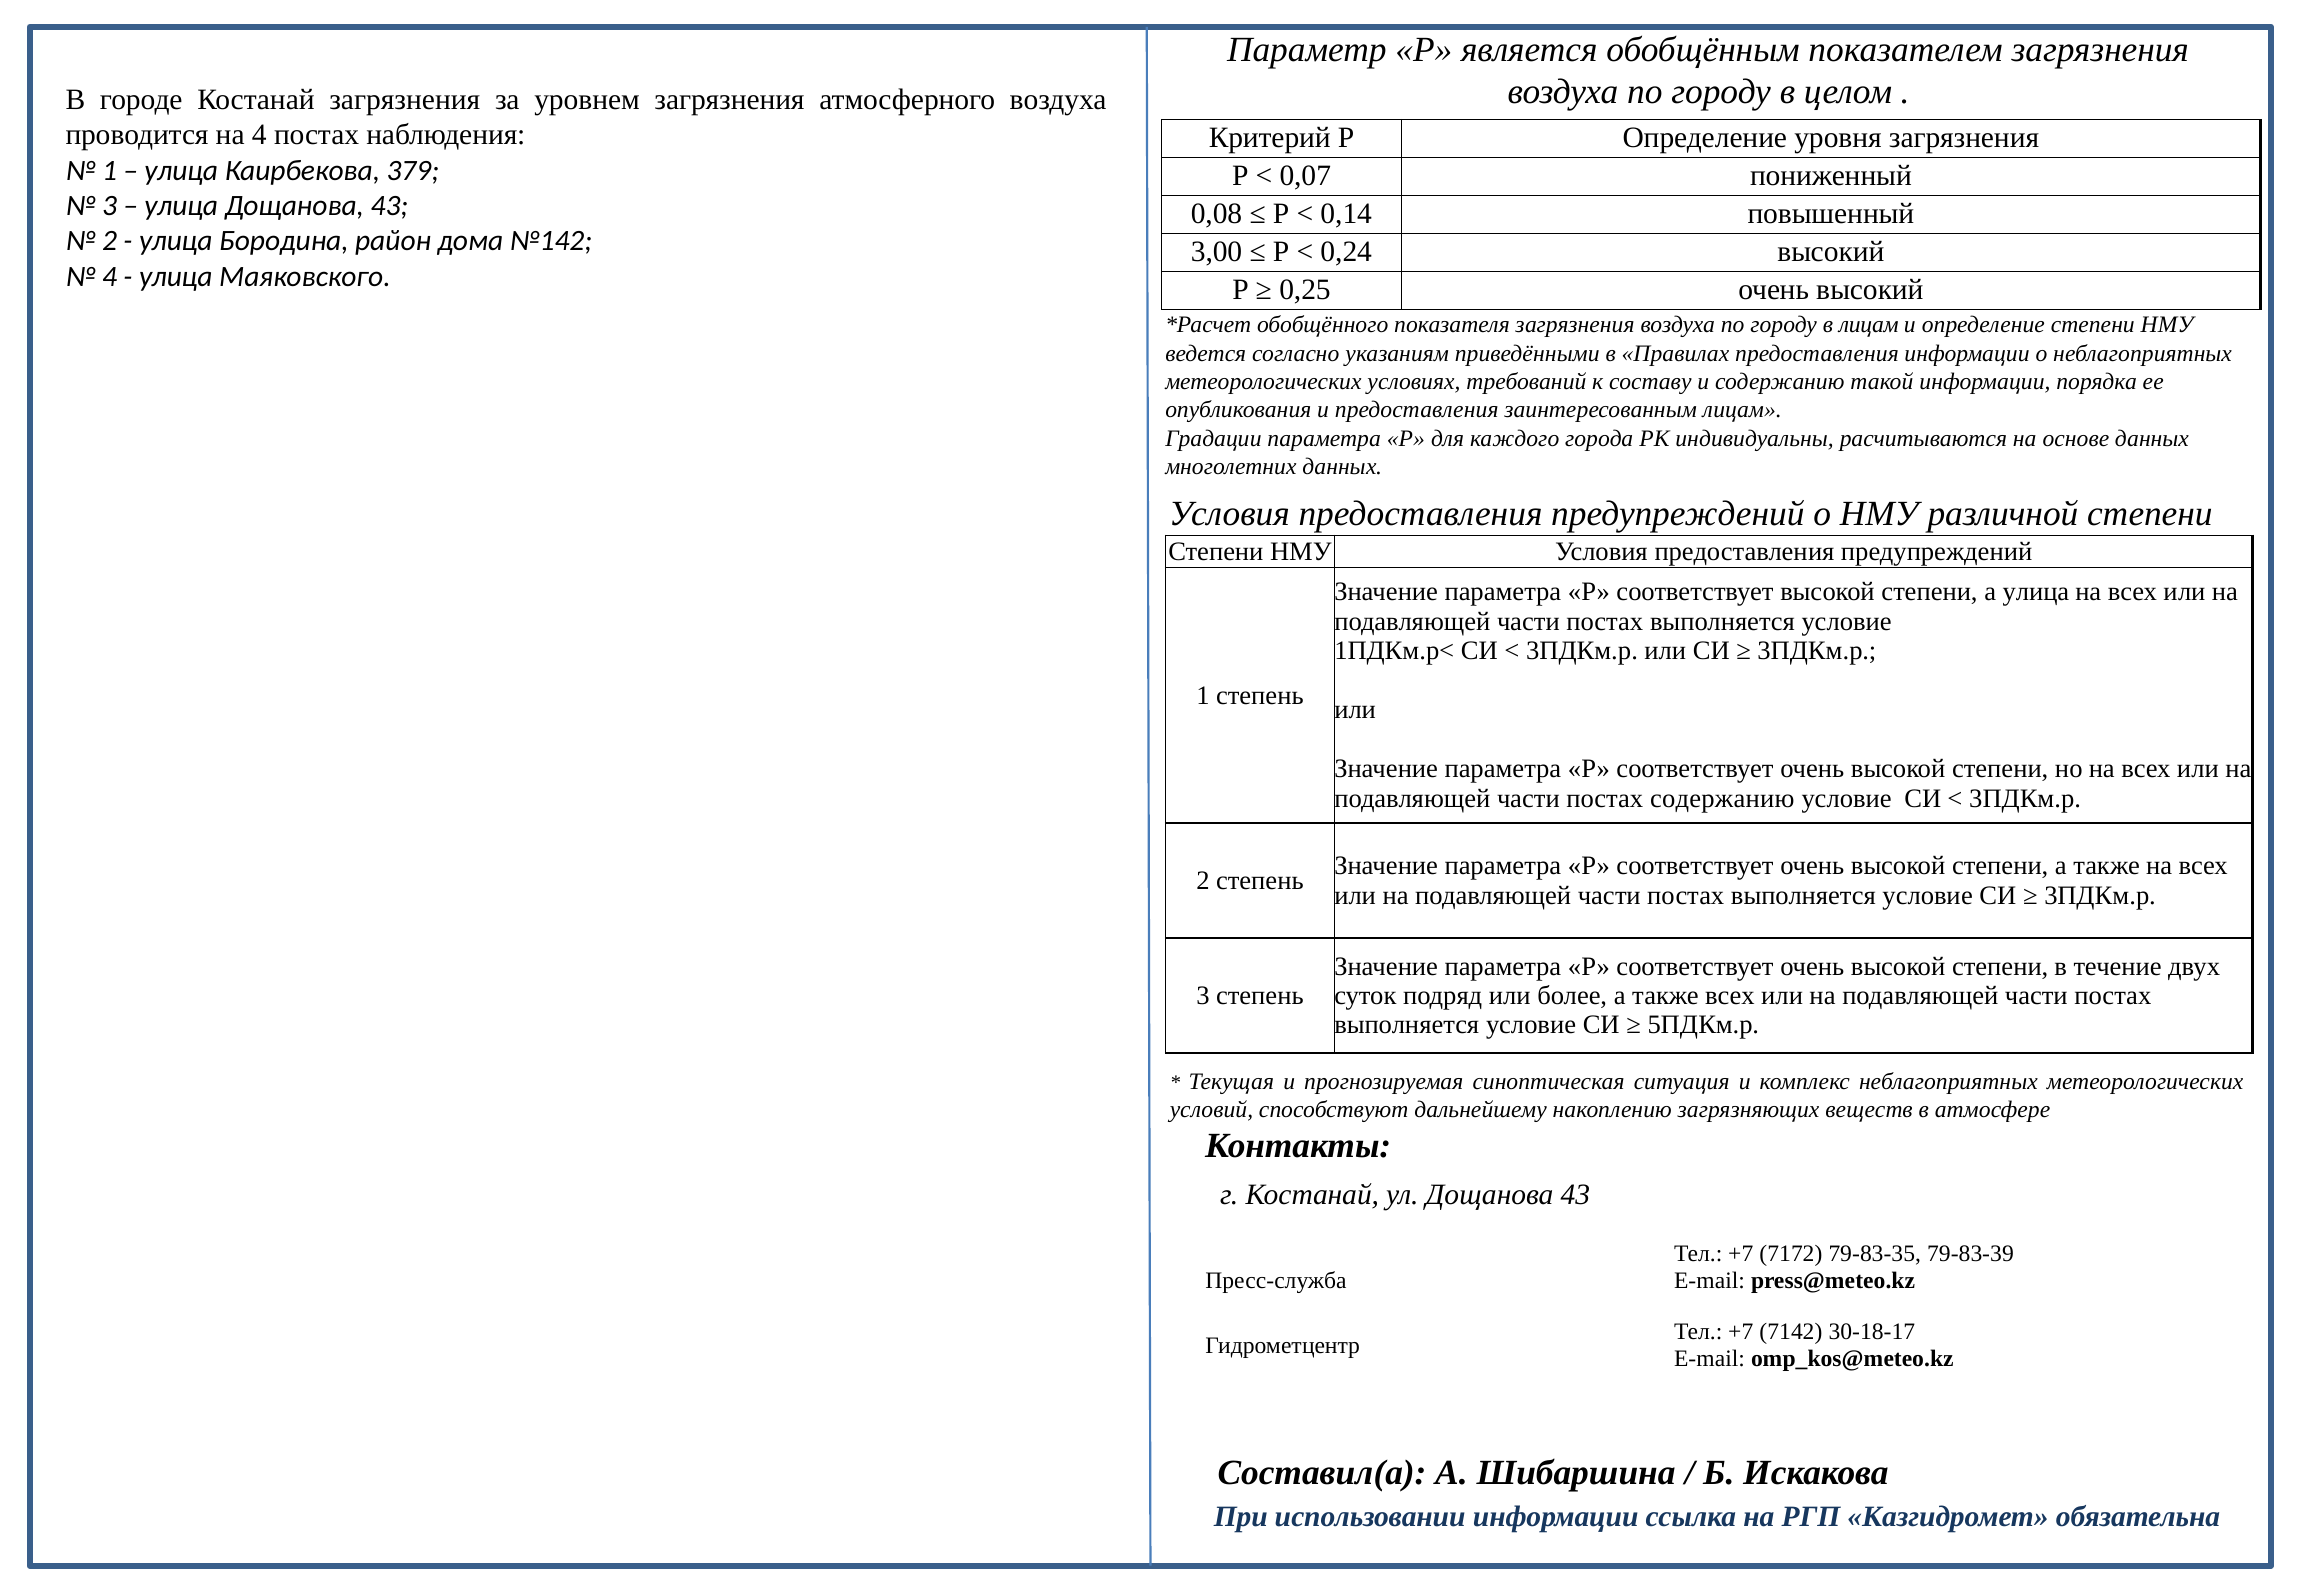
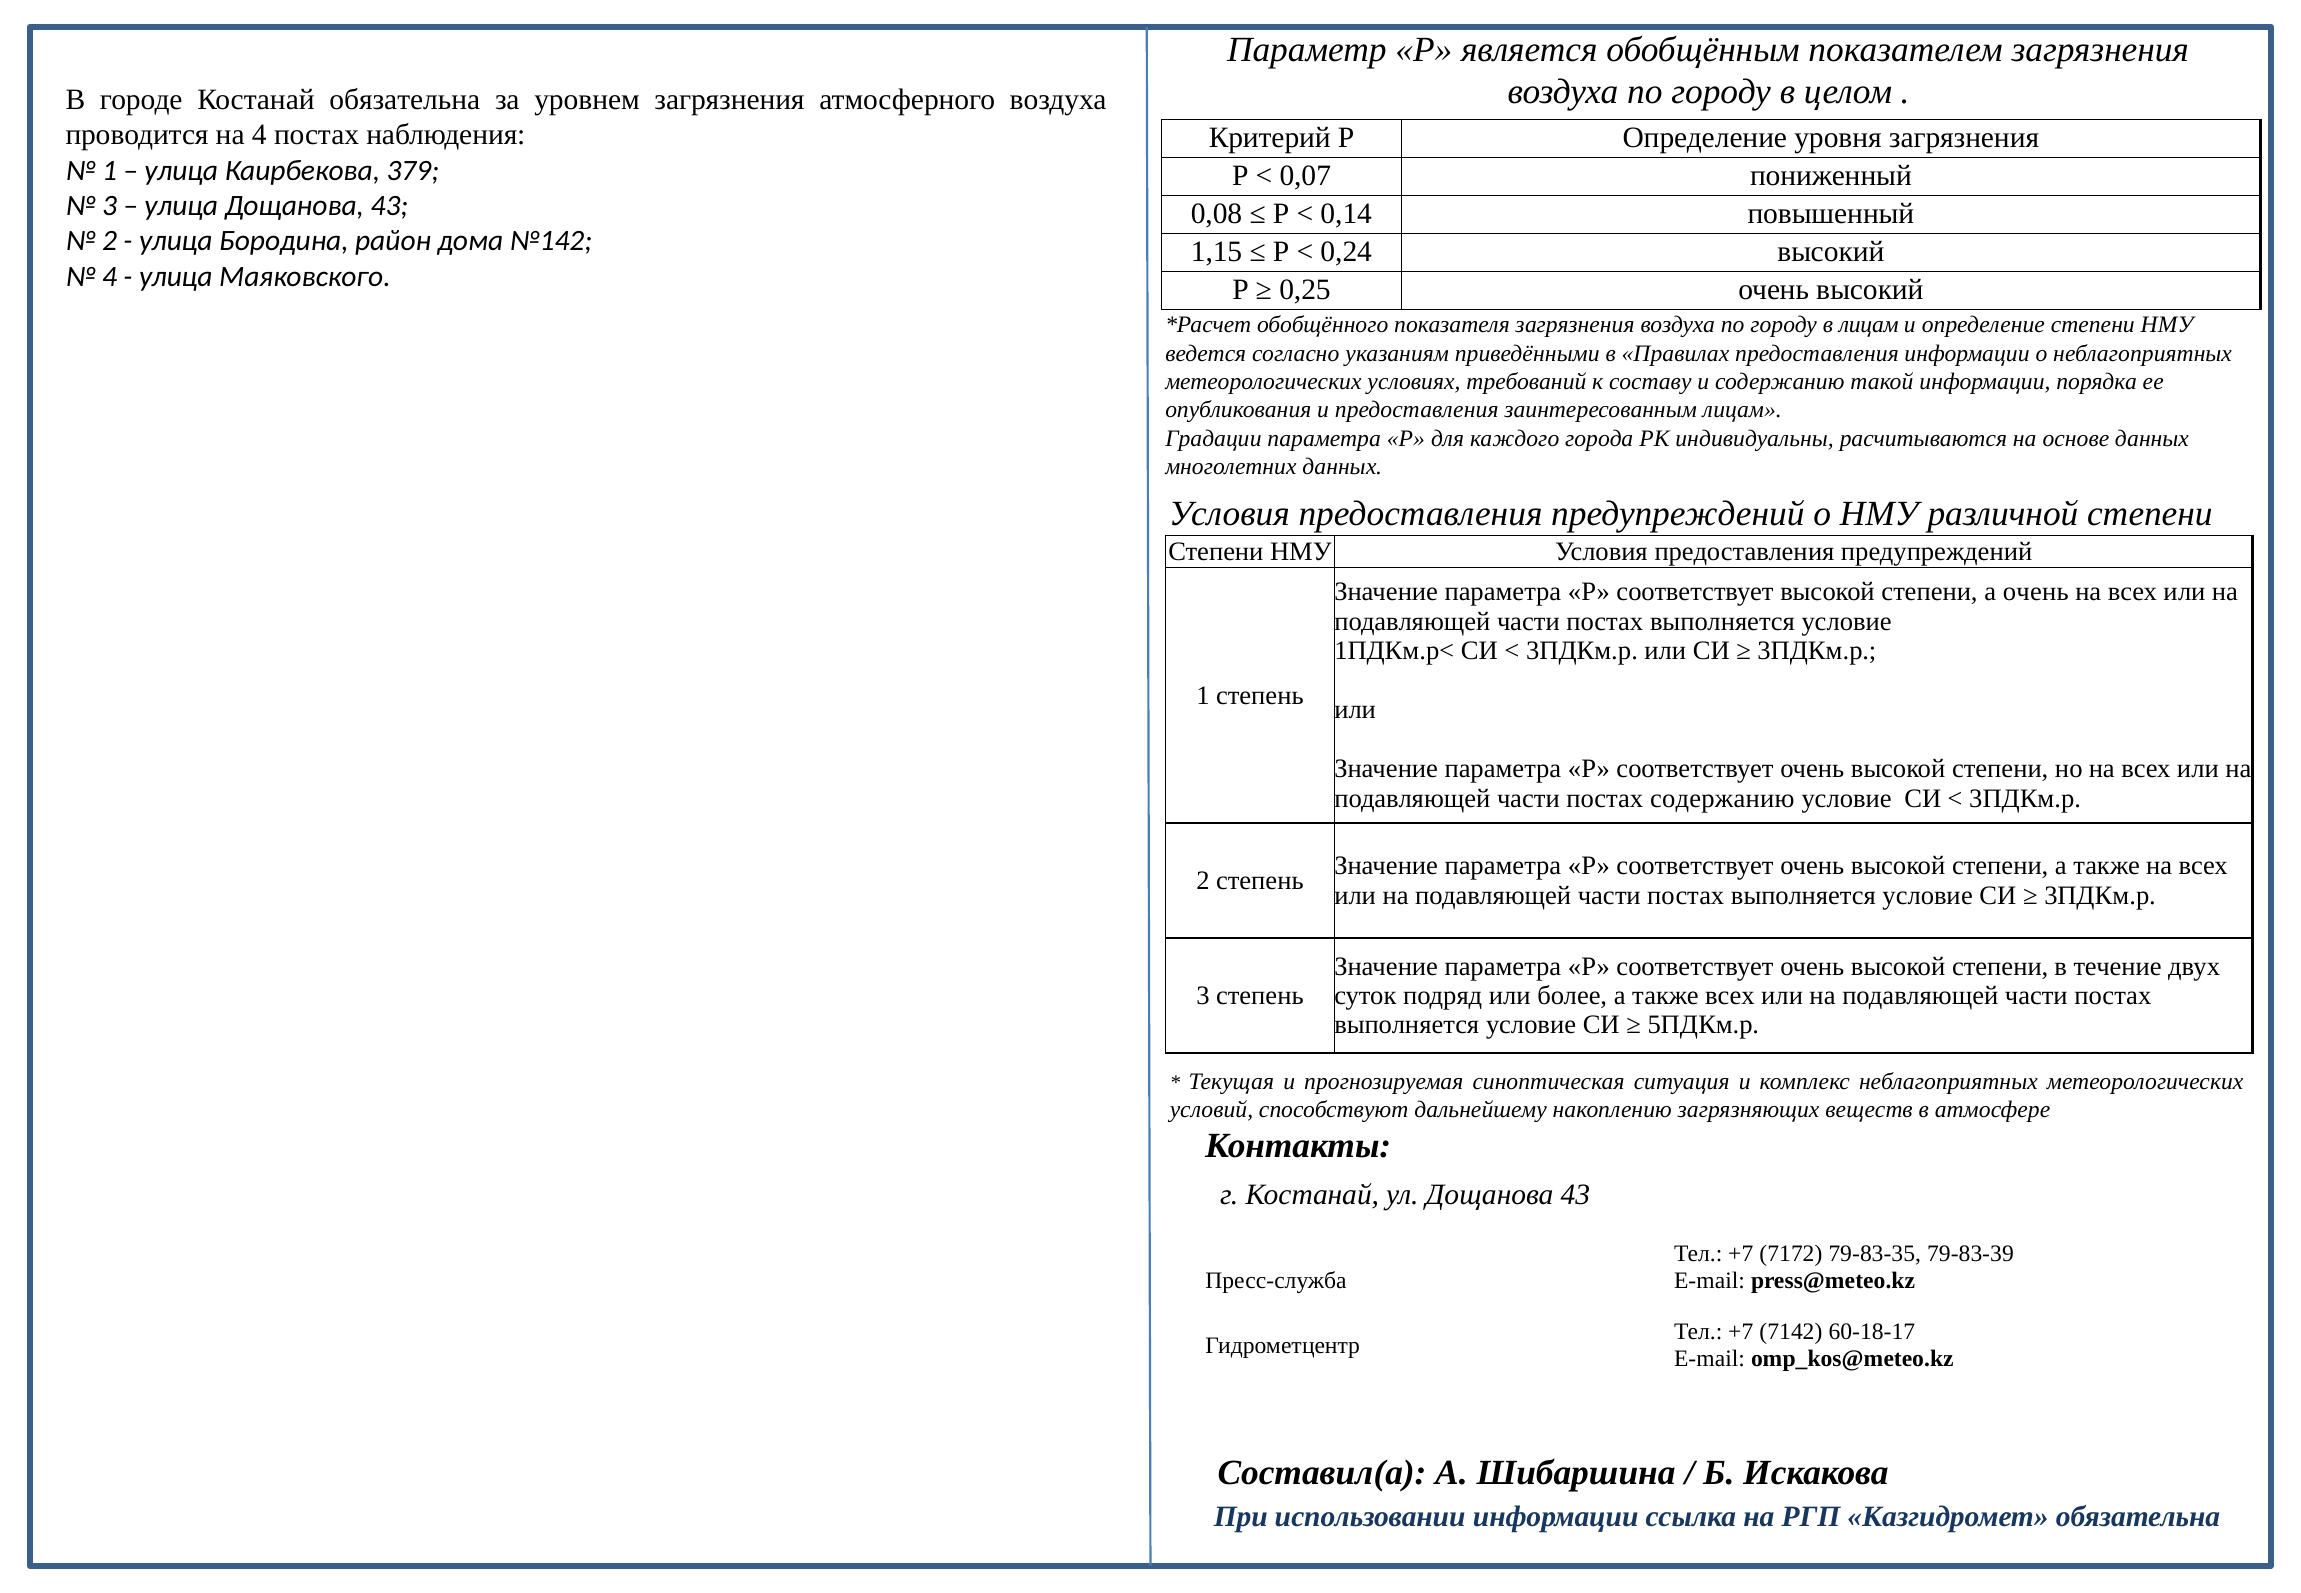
Костанай загрязнения: загрязнения -> обязательна
3,00: 3,00 -> 1,15
а улица: улица -> очень
30-18-17: 30-18-17 -> 60-18-17
